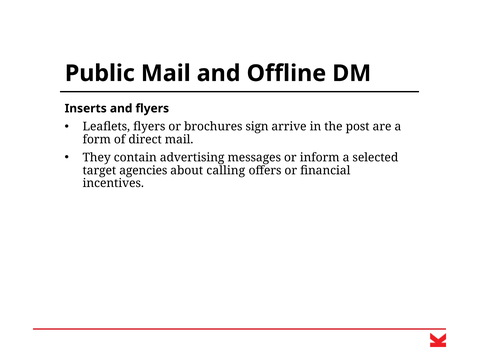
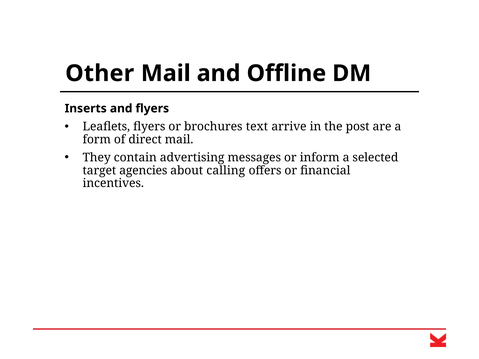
Public: Public -> Other
sign: sign -> text
